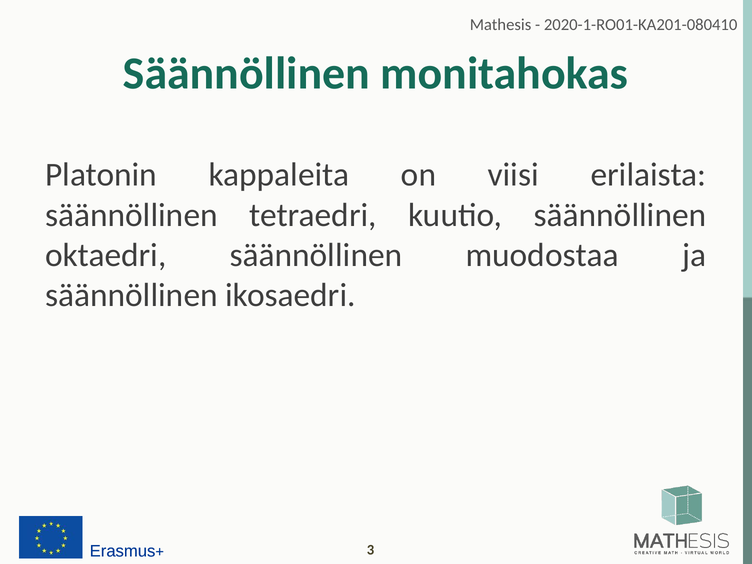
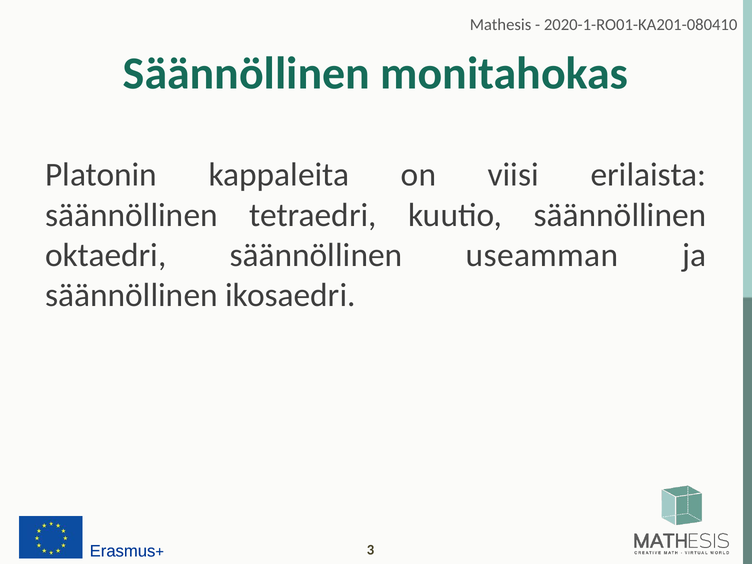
muodostaa: muodostaa -> useamman
